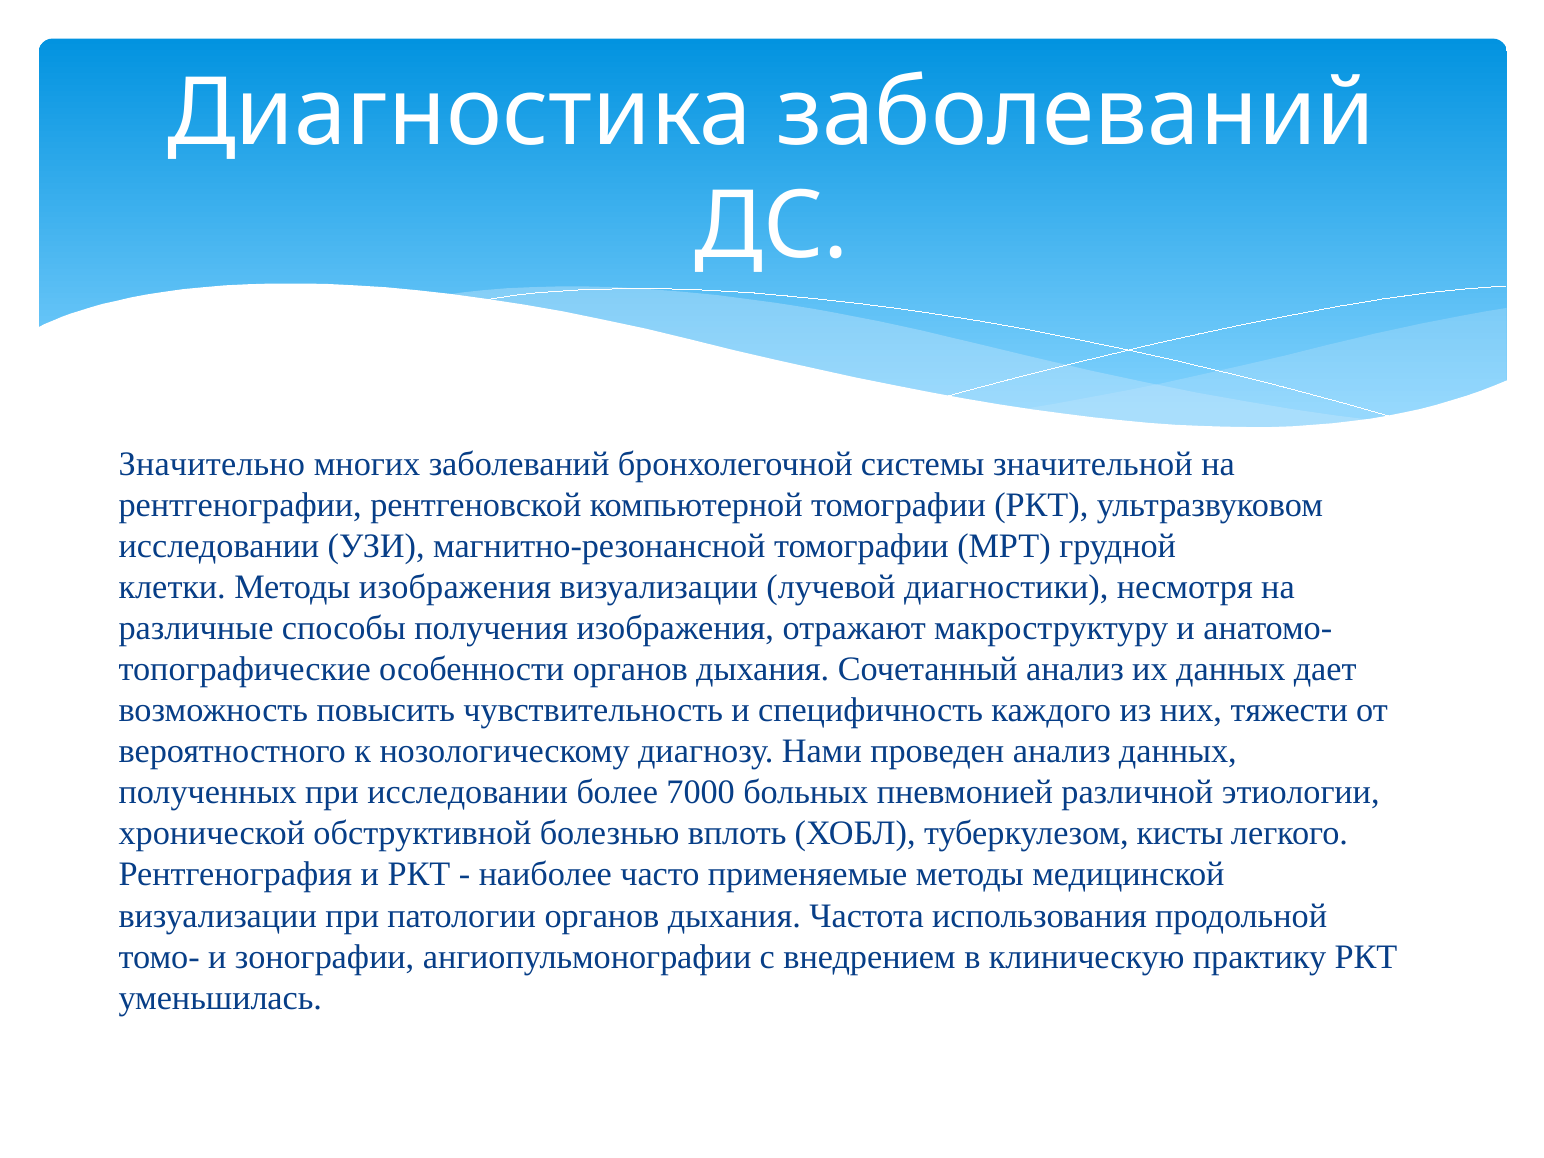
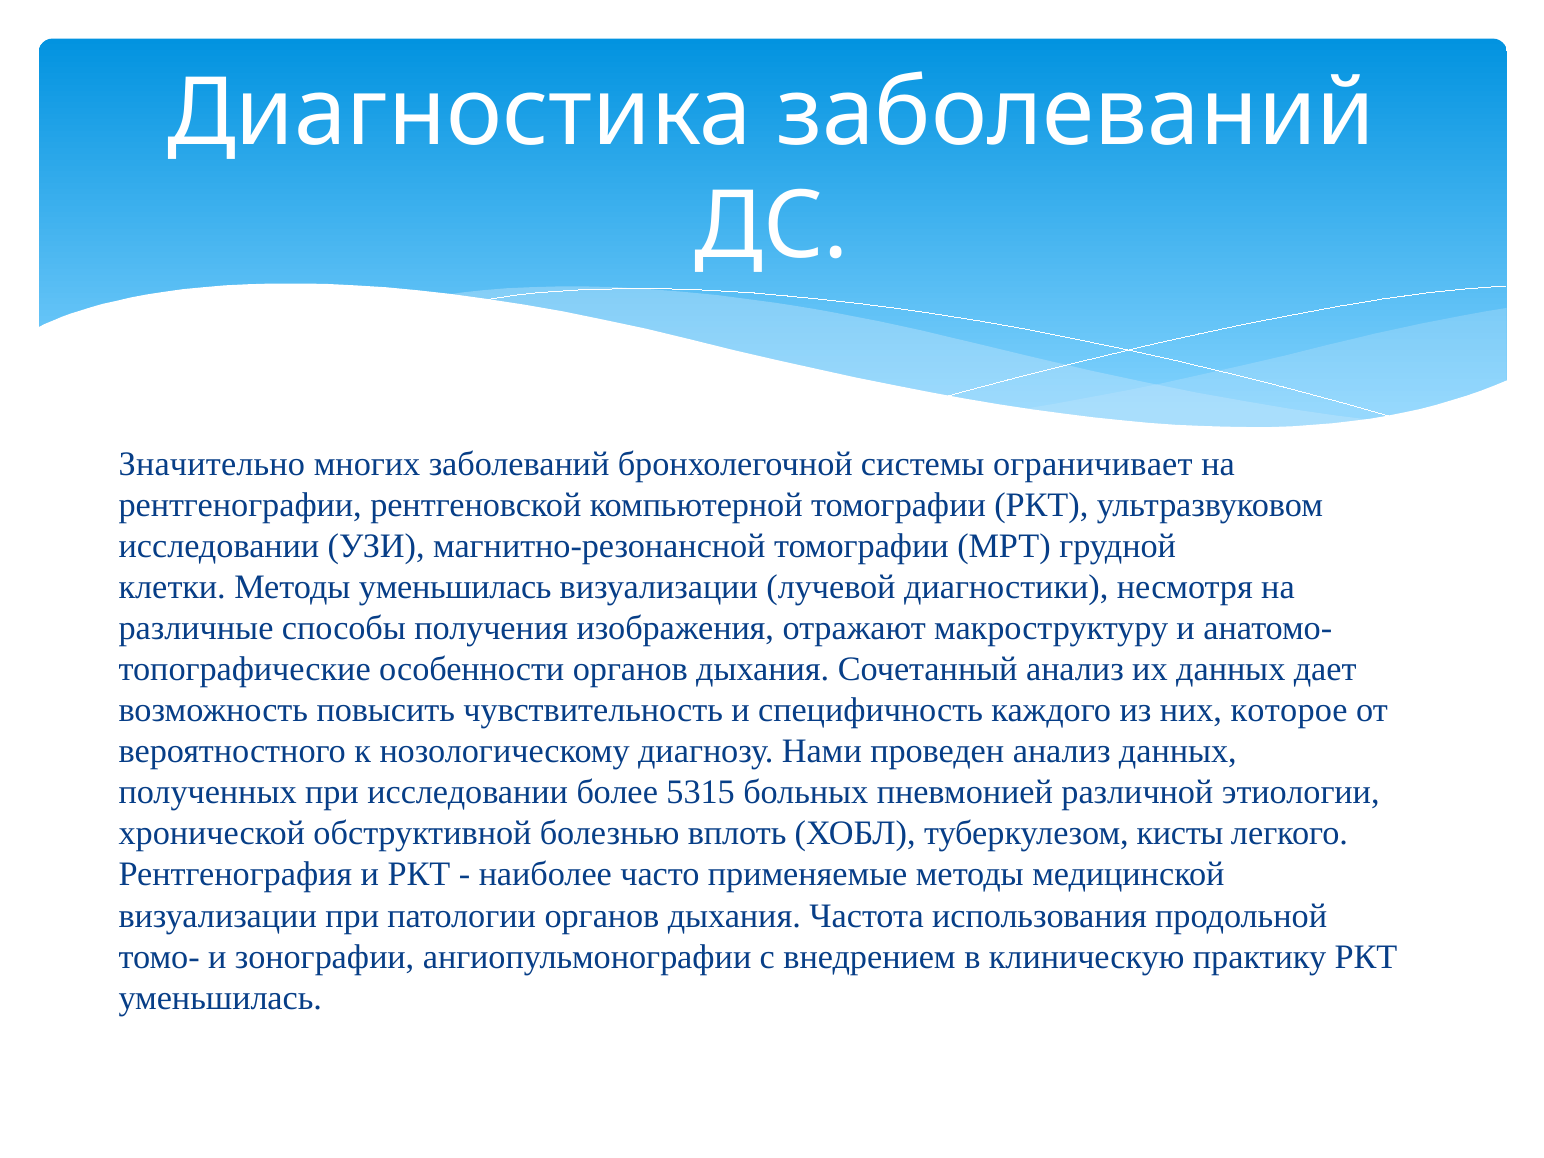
значительной: значительной -> ограничивает
Методы изображения: изображения -> уменьшилась
тяжести: тяжести -> которое
7000: 7000 -> 5315
